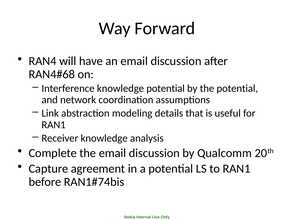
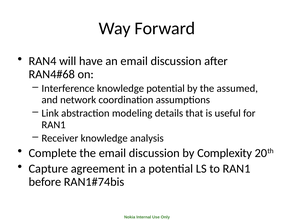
the potential: potential -> assumed
Qualcomm: Qualcomm -> Complexity
